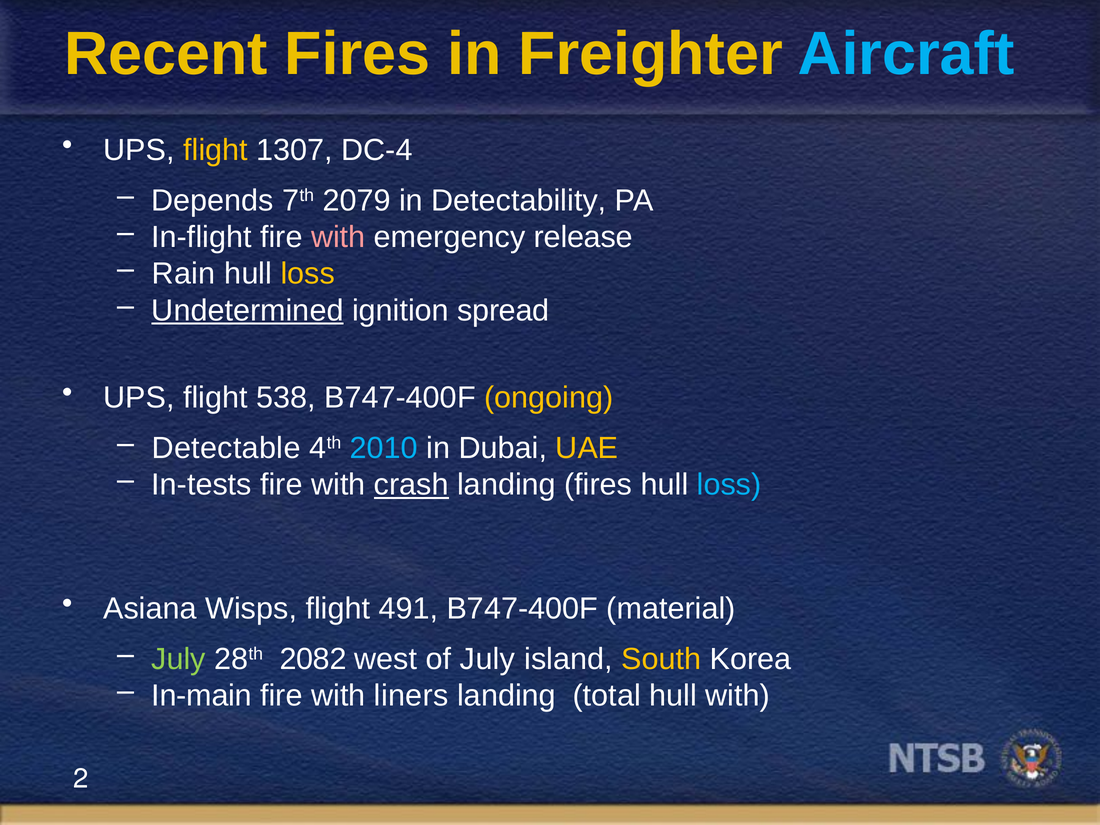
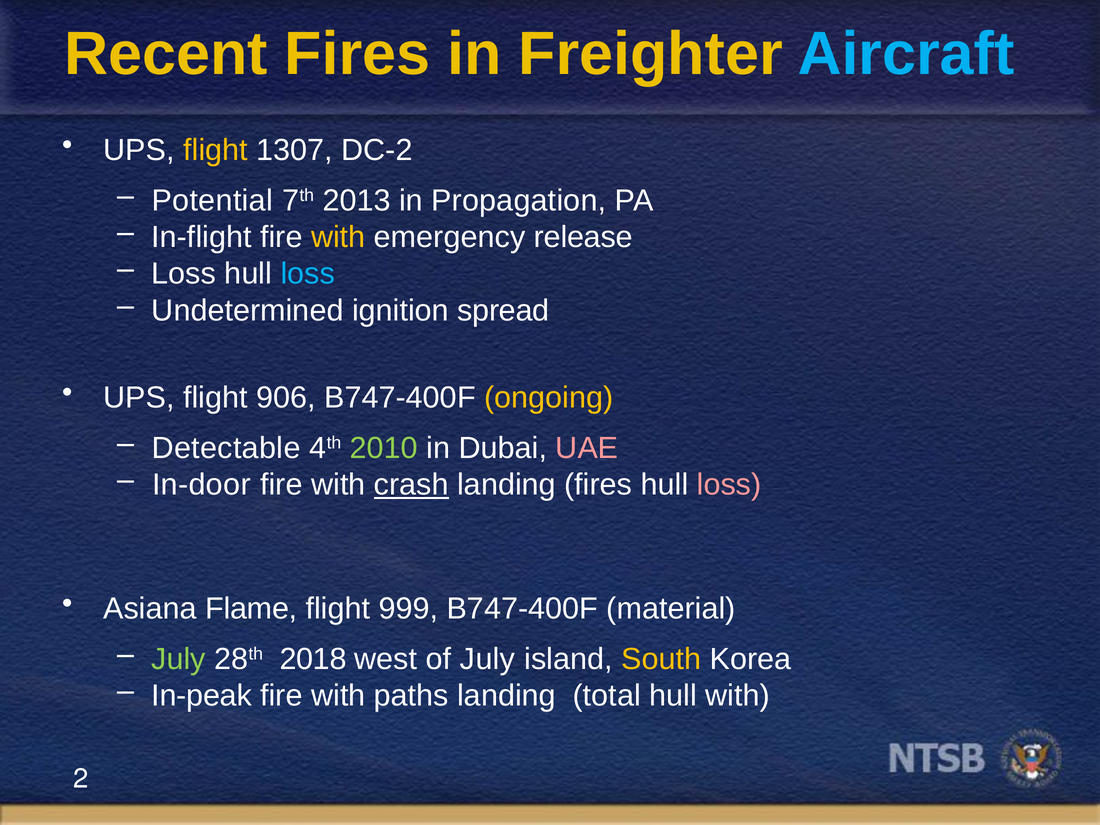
DC-4: DC-4 -> DC-2
Depends: Depends -> Potential
2079: 2079 -> 2013
Detectability: Detectability -> Propagation
with at (338, 237) colour: pink -> yellow
Rain at (184, 274): Rain -> Loss
loss at (308, 274) colour: yellow -> light blue
Undetermined underline: present -> none
538: 538 -> 906
2010 colour: light blue -> light green
UAE colour: yellow -> pink
In-tests: In-tests -> In-door
loss at (729, 485) colour: light blue -> pink
Wisps: Wisps -> Flame
491: 491 -> 999
2082: 2082 -> 2018
In-main: In-main -> In-peak
liners: liners -> paths
